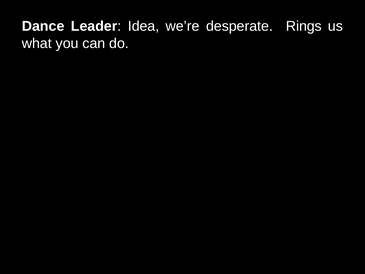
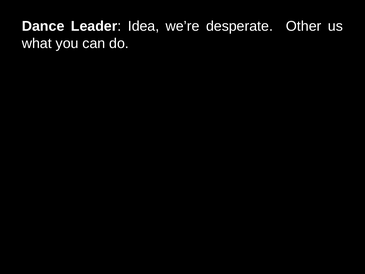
Rings: Rings -> Other
